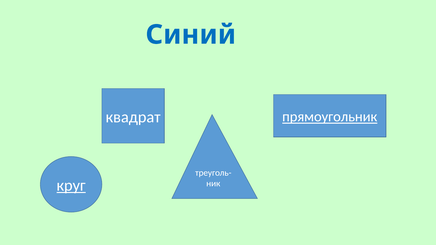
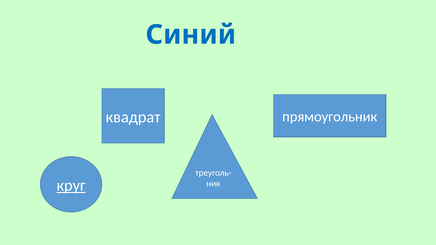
прямоугольник underline: present -> none
